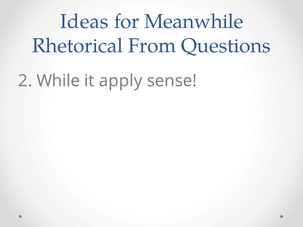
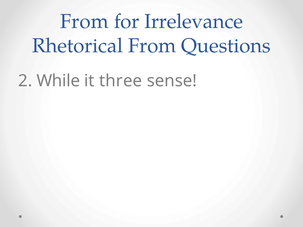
Ideas at (84, 21): Ideas -> From
Meanwhile: Meanwhile -> Irrelevance
apply: apply -> three
